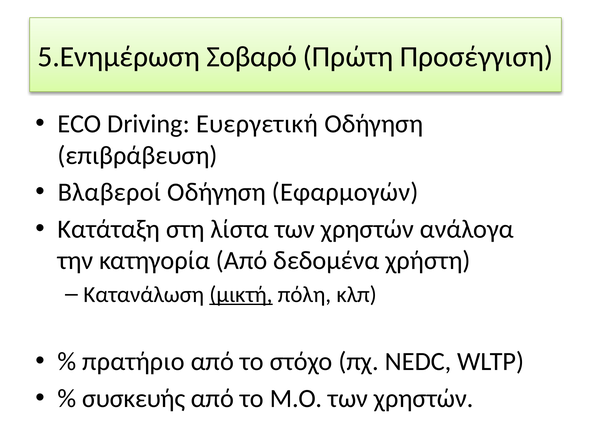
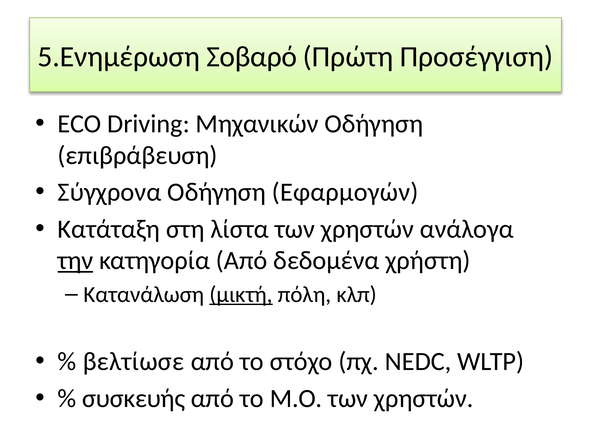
Ευεργετική: Ευεργετική -> Μηχανικών
Βλαβεροί: Βλαβεροί -> Σύγχρονα
την underline: none -> present
πρατήριο: πρατήριο -> βελτίωσε
